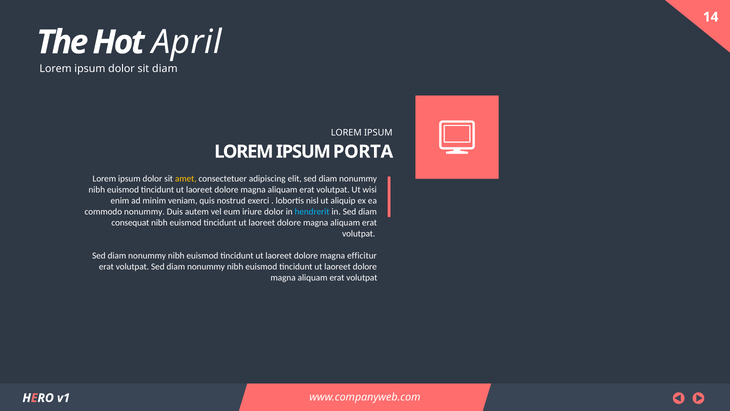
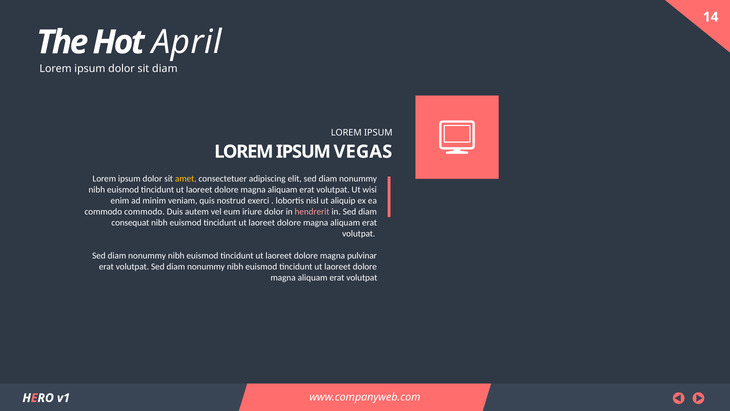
PORTA: PORTA -> VEGAS
commodo nonummy: nonummy -> commodo
hendrerit colour: light blue -> pink
efficitur: efficitur -> pulvinar
